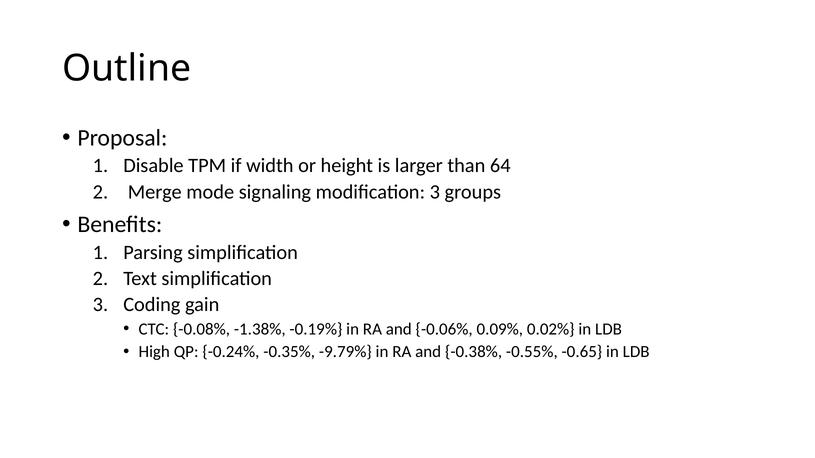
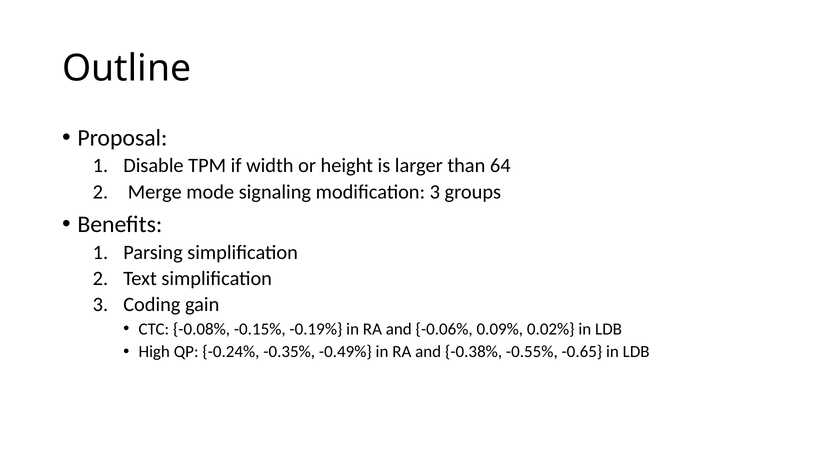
-1.38%: -1.38% -> -0.15%
-9.79%: -9.79% -> -0.49%
